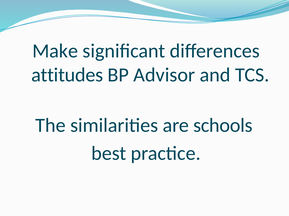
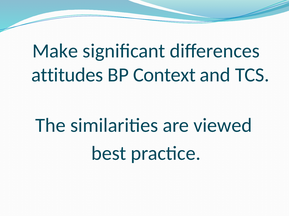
Advisor: Advisor -> Context
schools: schools -> viewed
